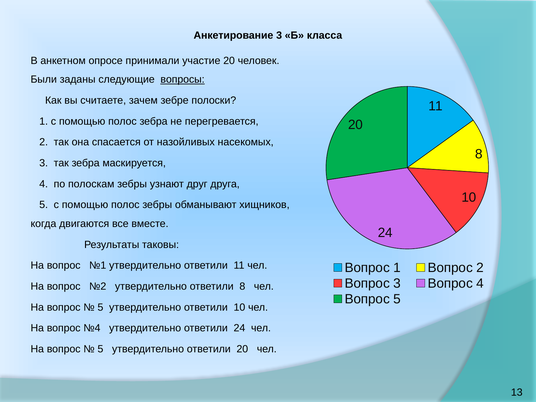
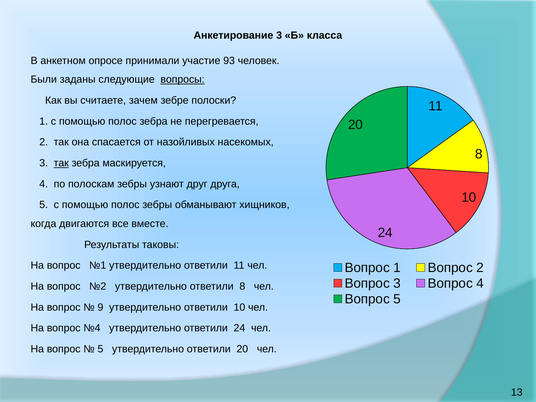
участие 20: 20 -> 93
так at (61, 163) underline: none -> present
5 at (100, 307): 5 -> 9
